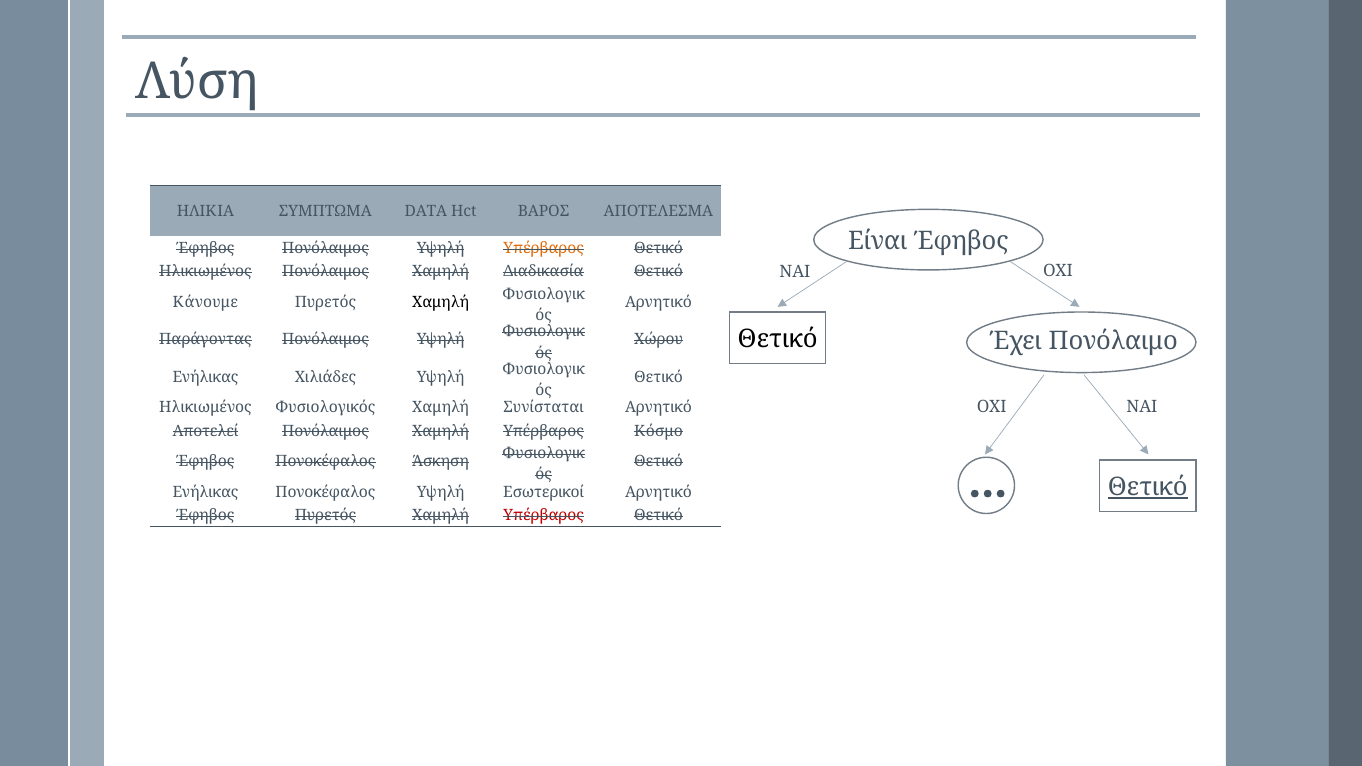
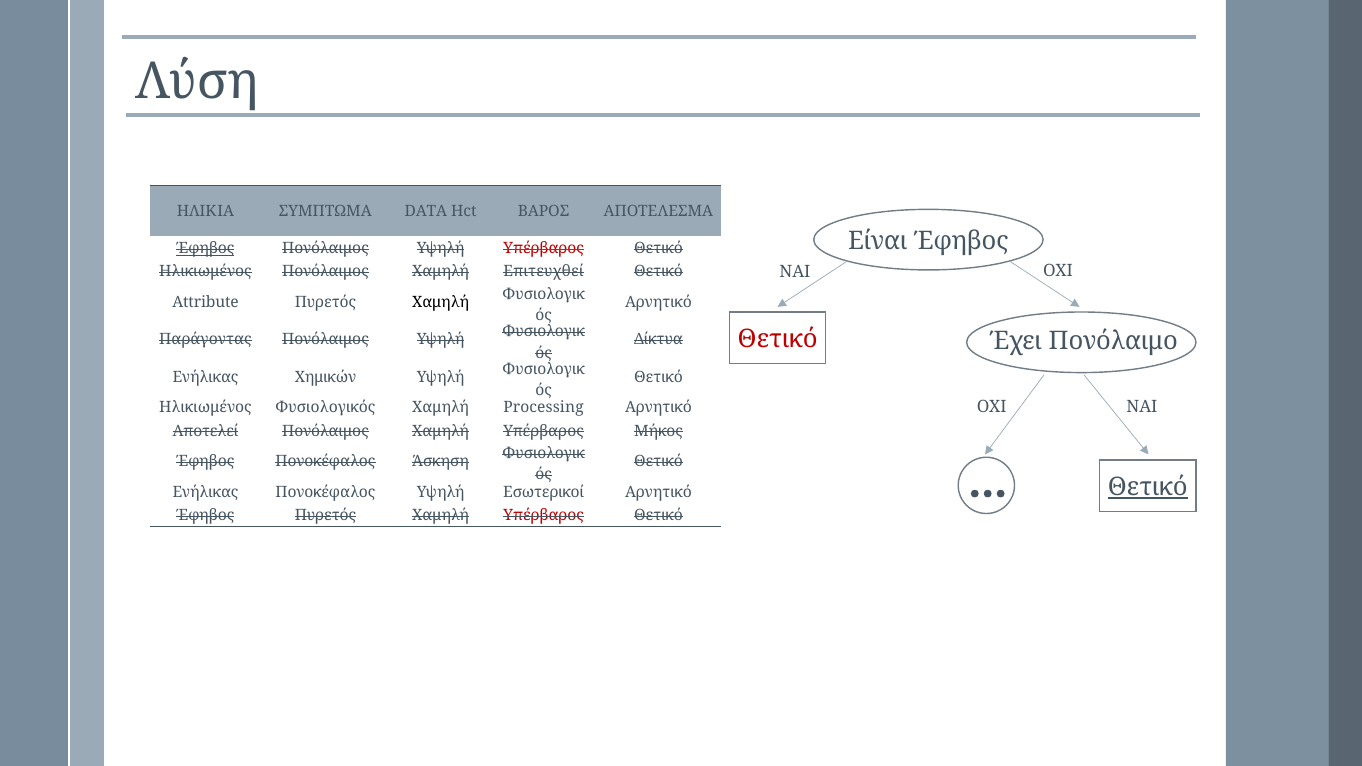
Έφηβος at (205, 248) underline: none -> present
Υπέρβαρος at (544, 248) colour: orange -> red
Διαδικασία: Διαδικασία -> Επιτευχθεί
Κάνουμε: Κάνουμε -> Attribute
Θετικό at (778, 340) colour: black -> red
Χώρου: Χώρου -> Δίκτυα
Χιλιάδες: Χιλιάδες -> Χημικών
Συνίσταται: Συνίσταται -> Processing
Κόσμο: Κόσμο -> Μήκος
